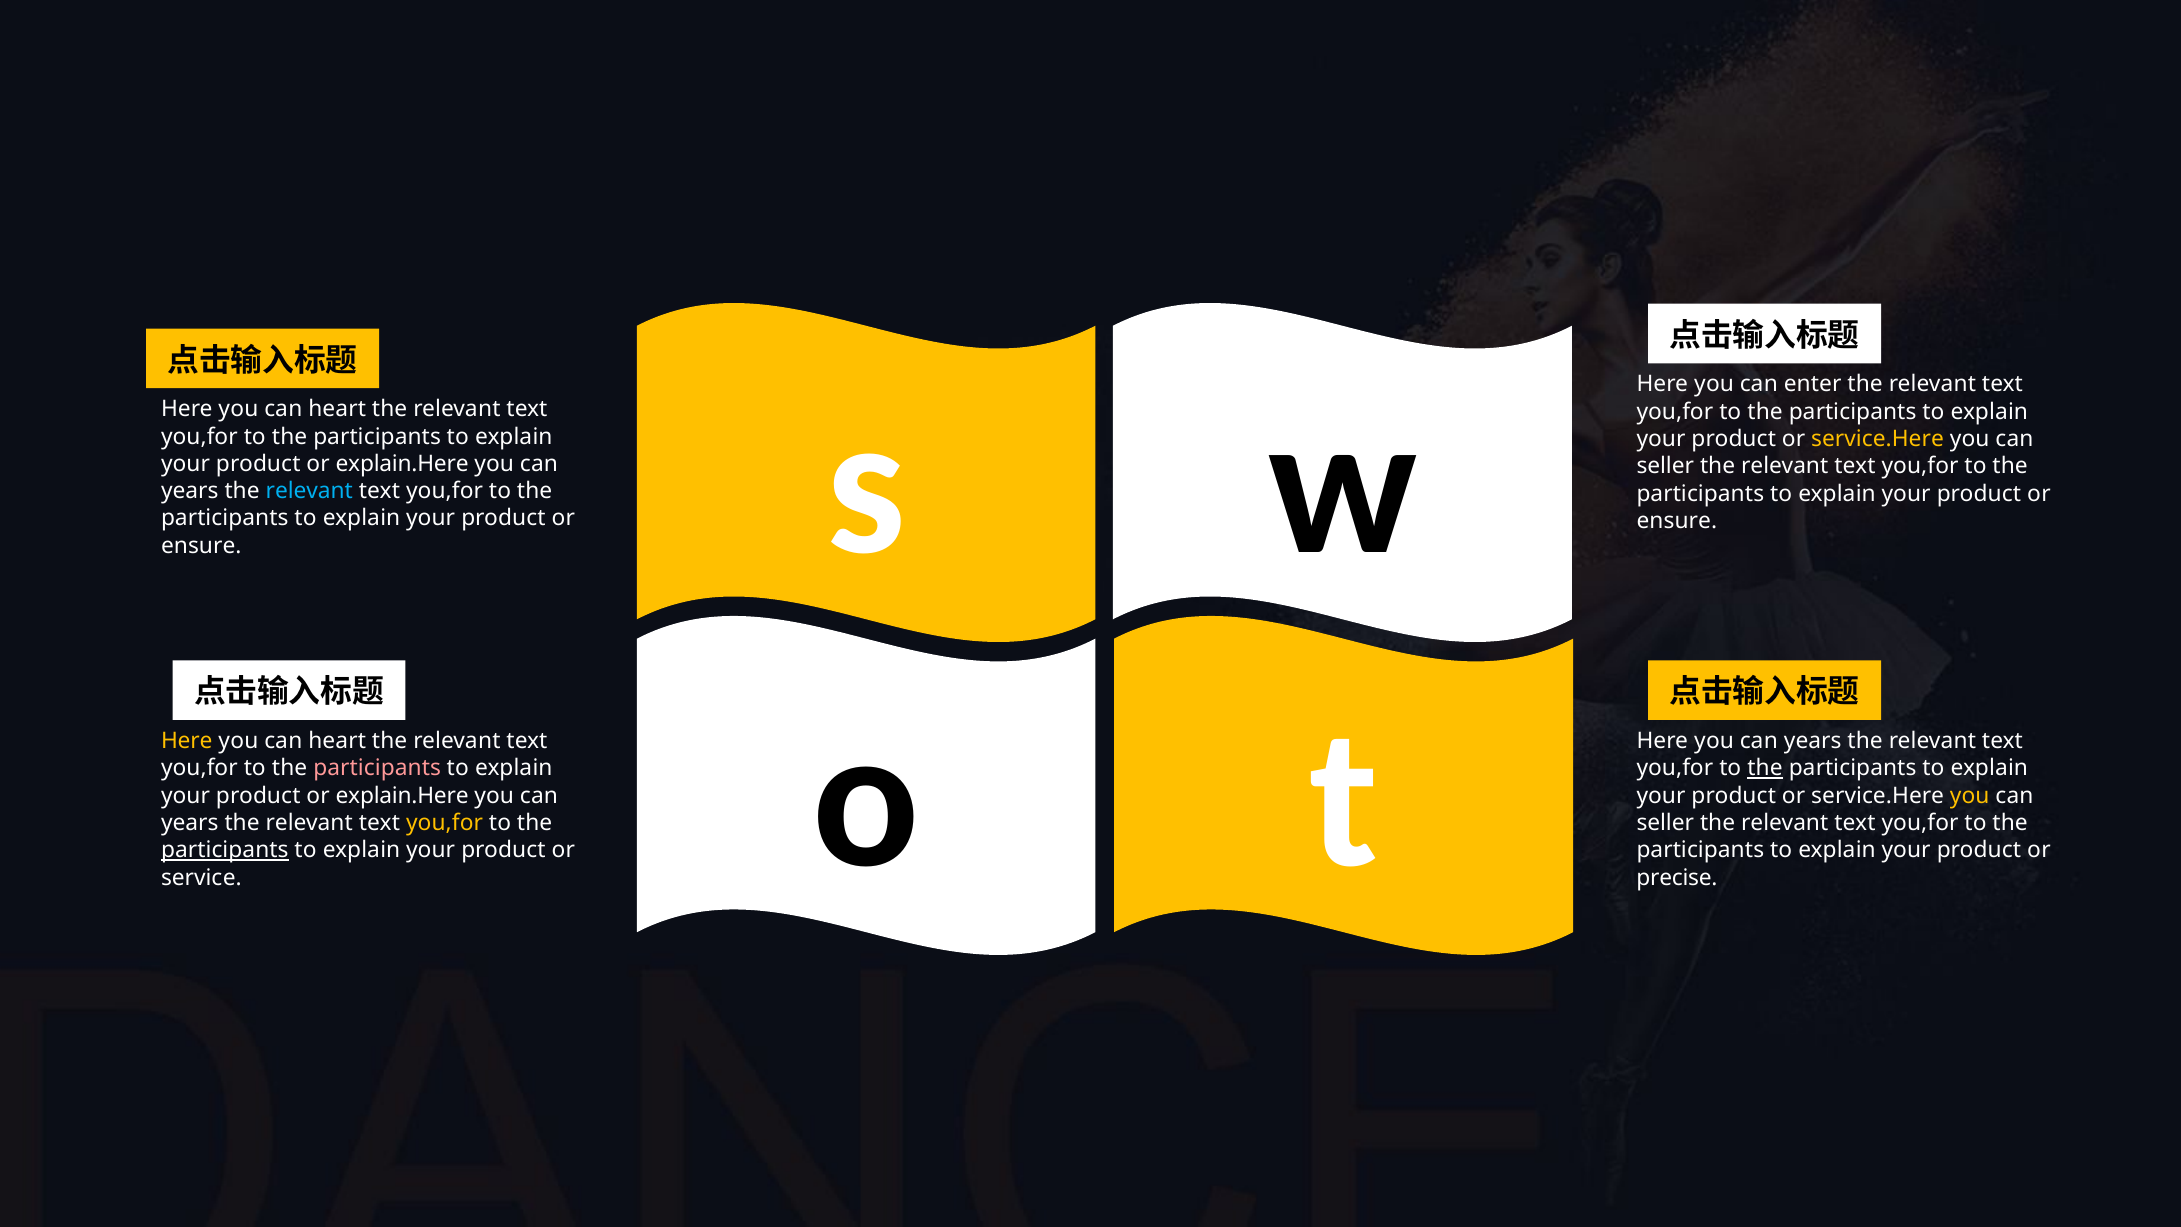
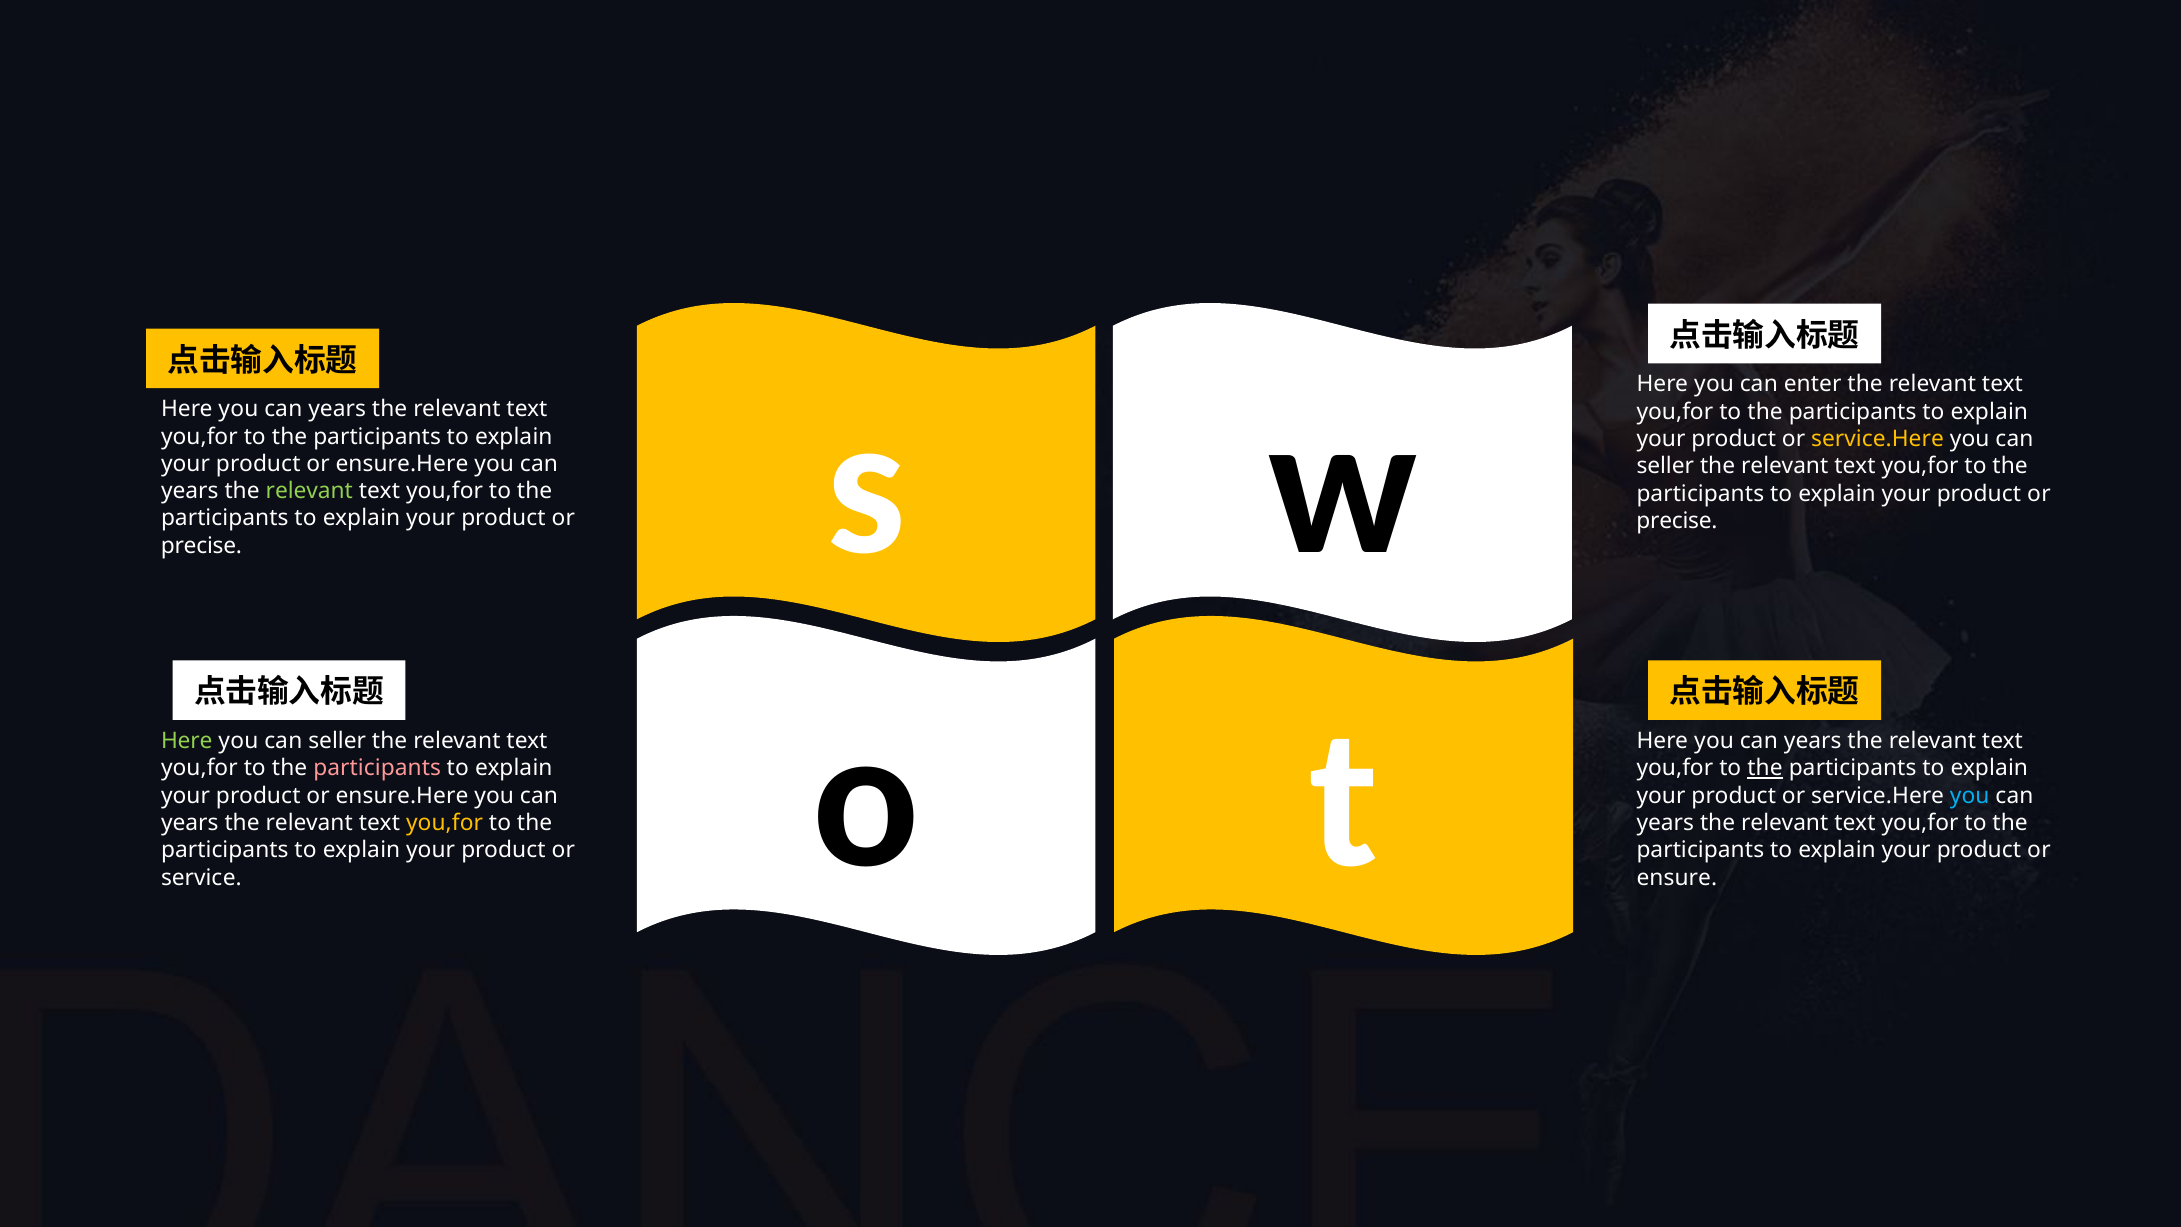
heart at (337, 409): heart -> years
explain.Here at (402, 464): explain.Here -> ensure.Here
relevant at (309, 491) colour: light blue -> light green
ensure at (1677, 521): ensure -> precise
ensure at (201, 546): ensure -> precise
Here at (187, 741) colour: yellow -> light green
heart at (337, 741): heart -> seller
explain.Here at (402, 796): explain.Here -> ensure.Here
you at (1970, 796) colour: yellow -> light blue
seller at (1665, 823): seller -> years
participants at (225, 850) underline: present -> none
precise: precise -> ensure
